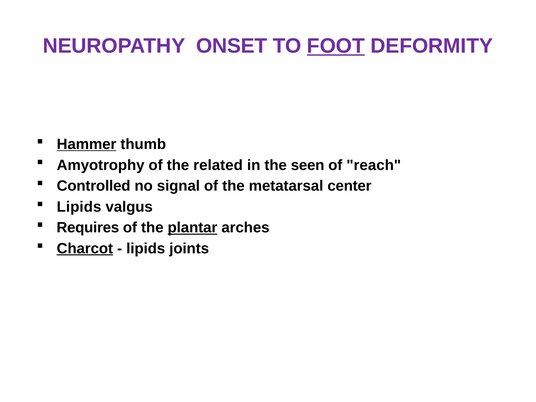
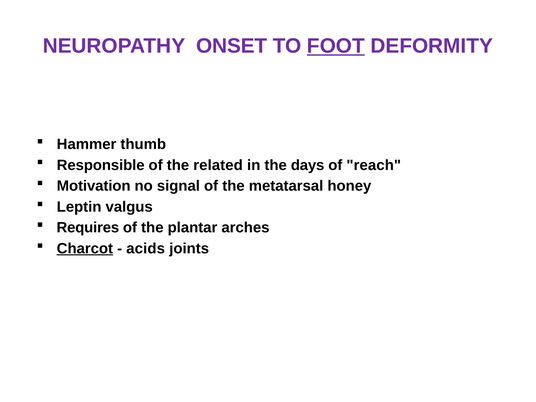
Hammer underline: present -> none
Amyotrophy: Amyotrophy -> Responsible
seen: seen -> days
Controlled: Controlled -> Motivation
center: center -> honey
Lipids at (79, 207): Lipids -> Leptin
plantar underline: present -> none
lipids at (146, 249): lipids -> acids
